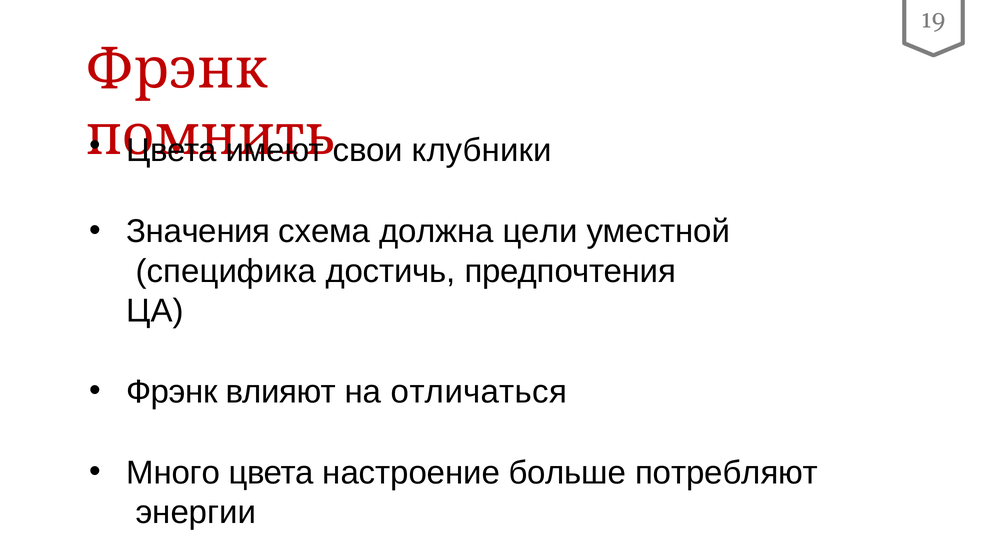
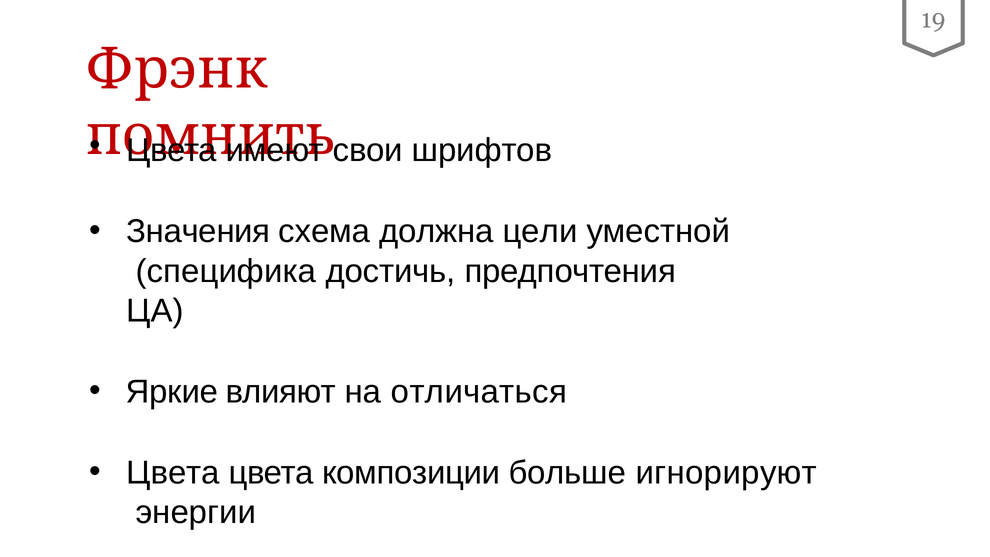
клубники: клубники -> шрифтов
Фрэнк at (172, 392): Фрэнк -> Яркие
Много at (173, 473): Много -> Цвета
настроение: настроение -> композиции
потребляют: потребляют -> игнорируют
